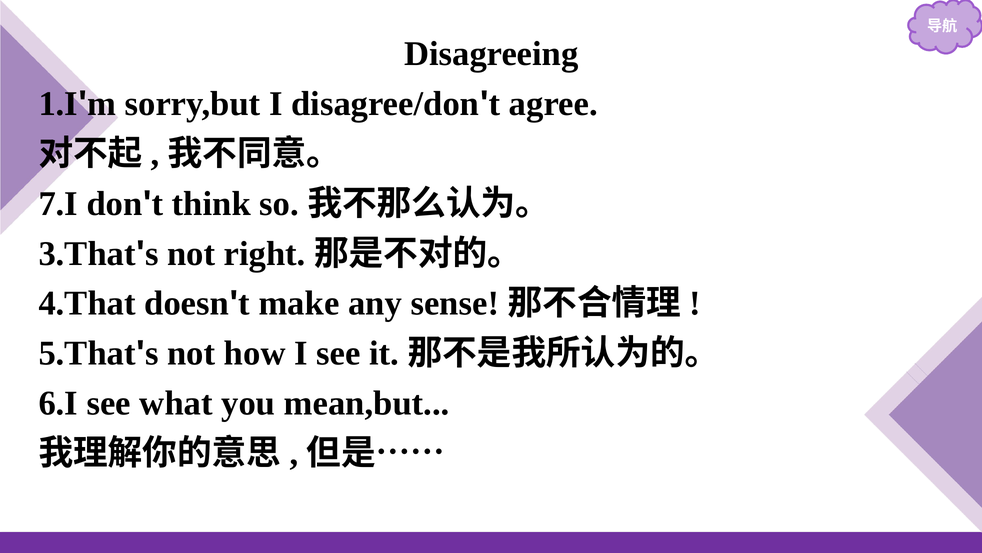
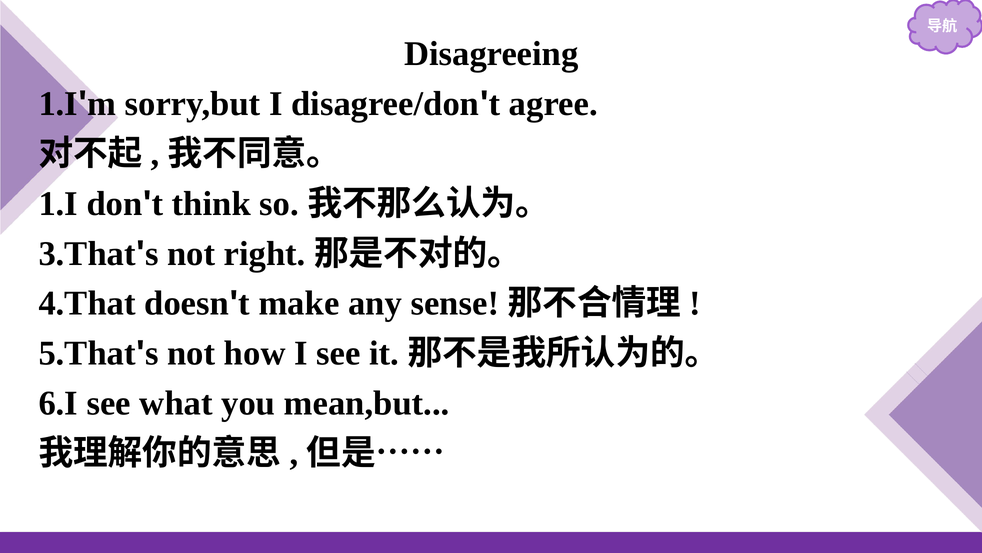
7.I at (58, 203): 7.I -> 1.I
